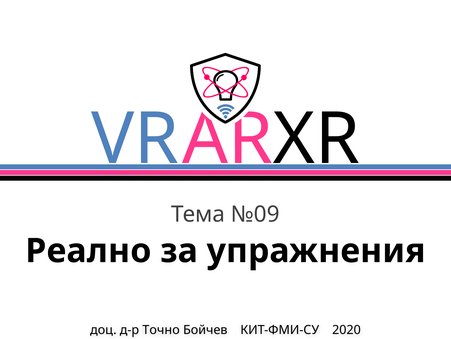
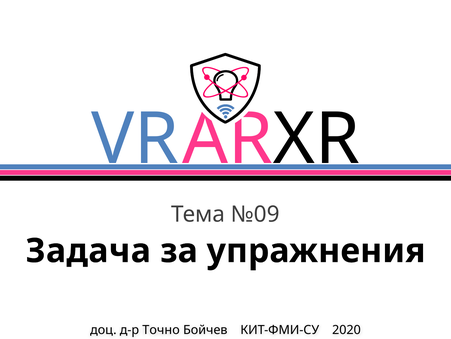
Реално: Реално -> Задача
